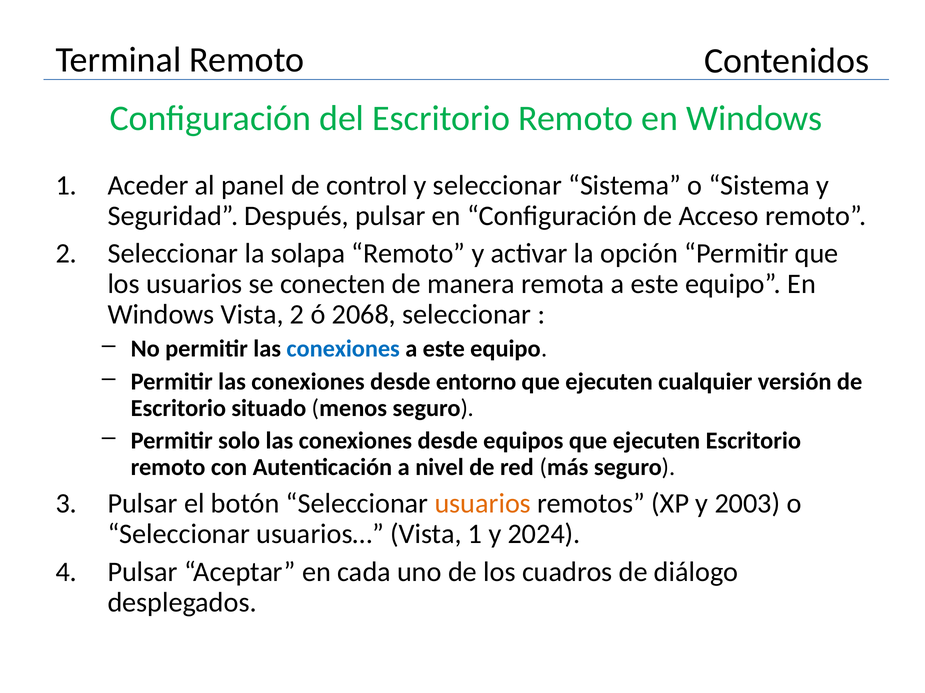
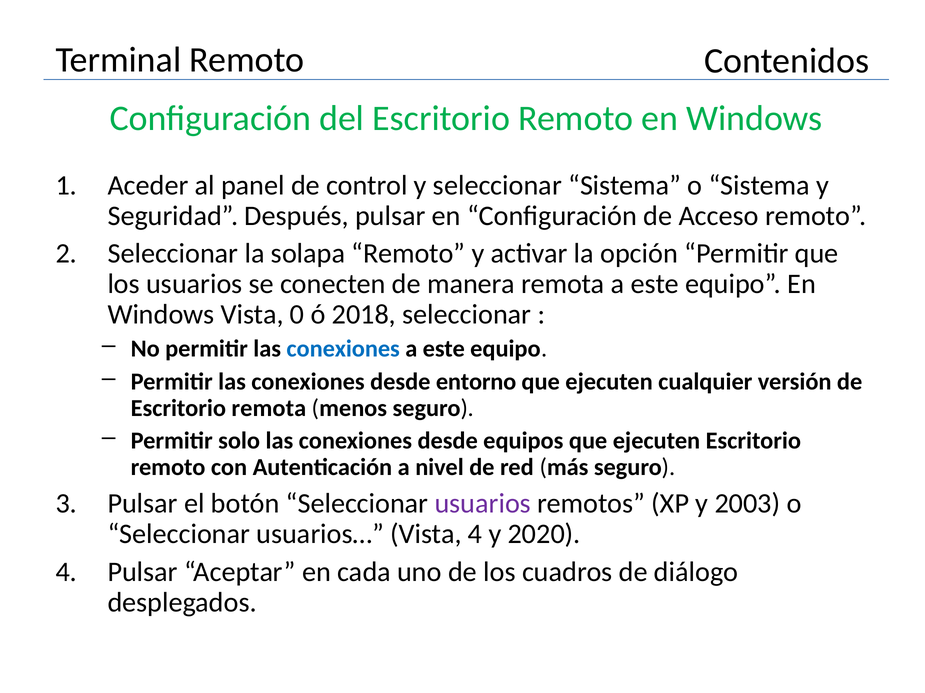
Vista 2: 2 -> 0
2068: 2068 -> 2018
Escritorio situado: situado -> remota
usuarios at (483, 504) colour: orange -> purple
Vista 1: 1 -> 4
2024: 2024 -> 2020
